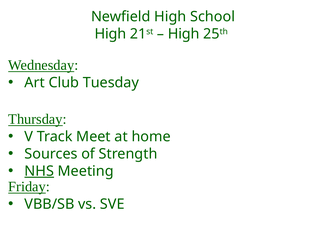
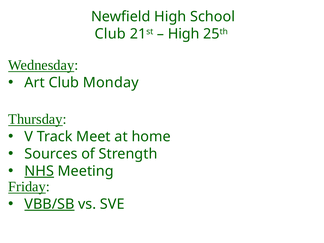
High at (110, 34): High -> Club
Tuesday: Tuesday -> Monday
VBB/SB underline: none -> present
